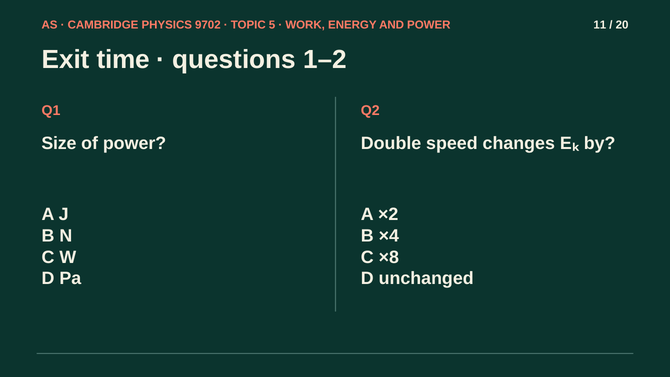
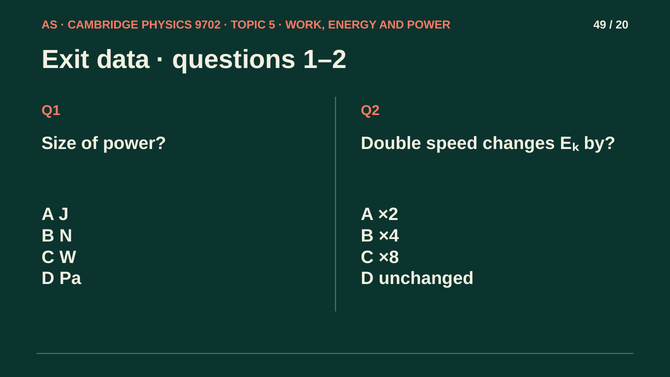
11: 11 -> 49
time: time -> data
